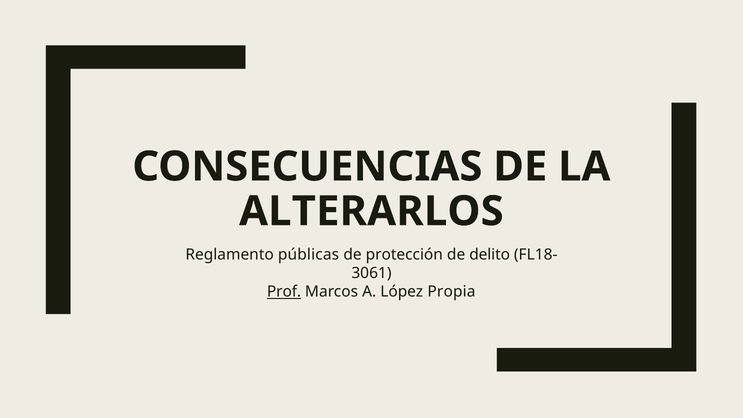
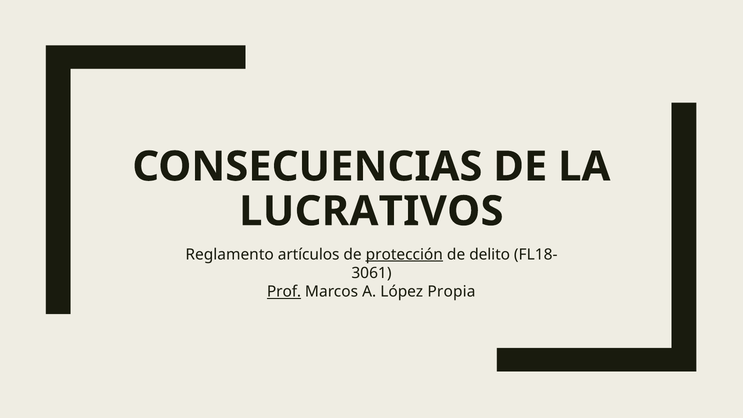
ALTERARLOS: ALTERARLOS -> LUCRATIVOS
públicas: públicas -> artículos
protección underline: none -> present
